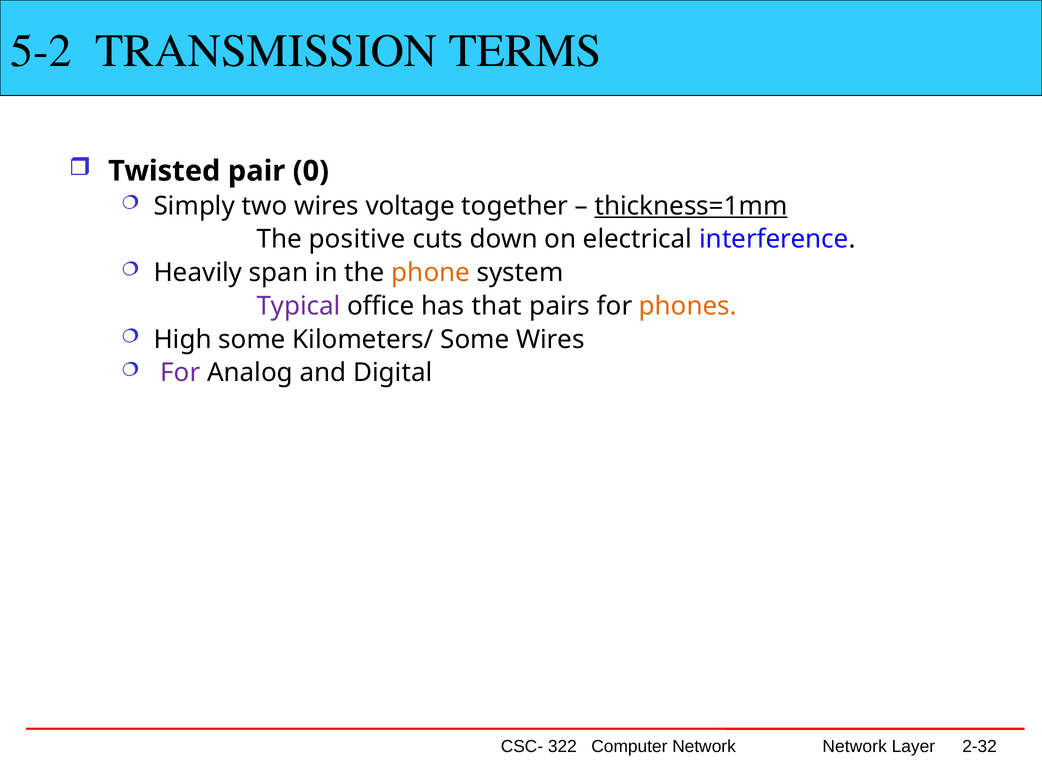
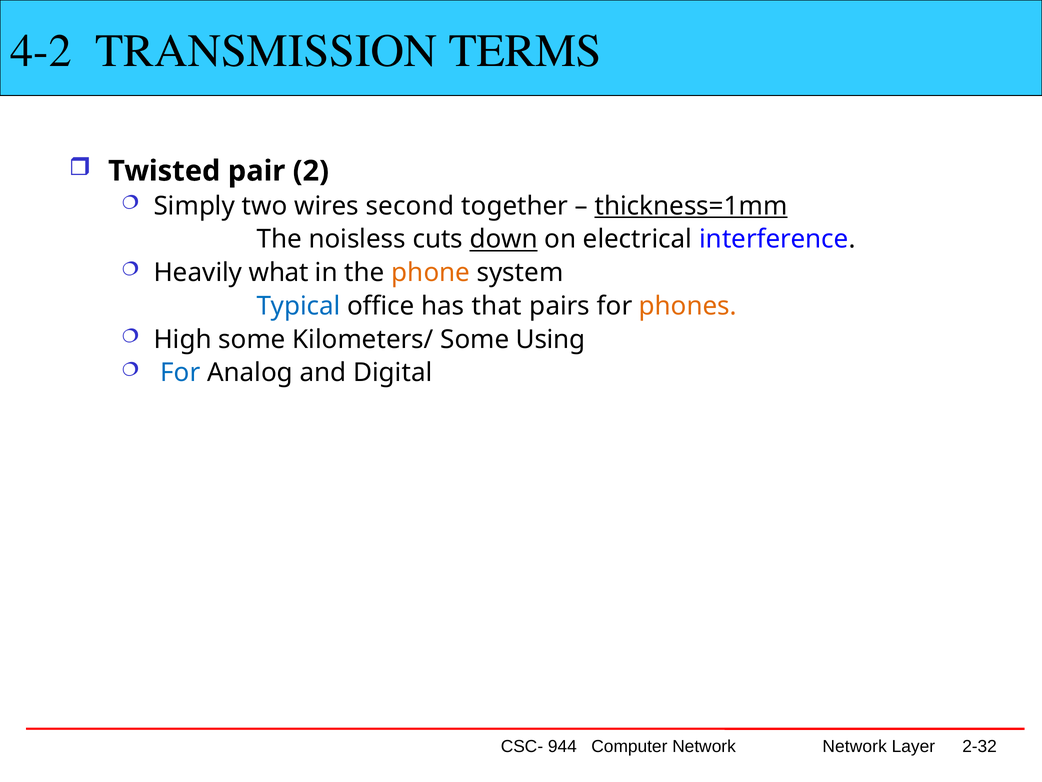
5-2: 5-2 -> 4-2
0: 0 -> 2
voltage: voltage -> second
positive: positive -> noisless
down underline: none -> present
span: span -> what
Typical colour: purple -> blue
Some Wires: Wires -> Using
For at (180, 373) colour: purple -> blue
322: 322 -> 944
